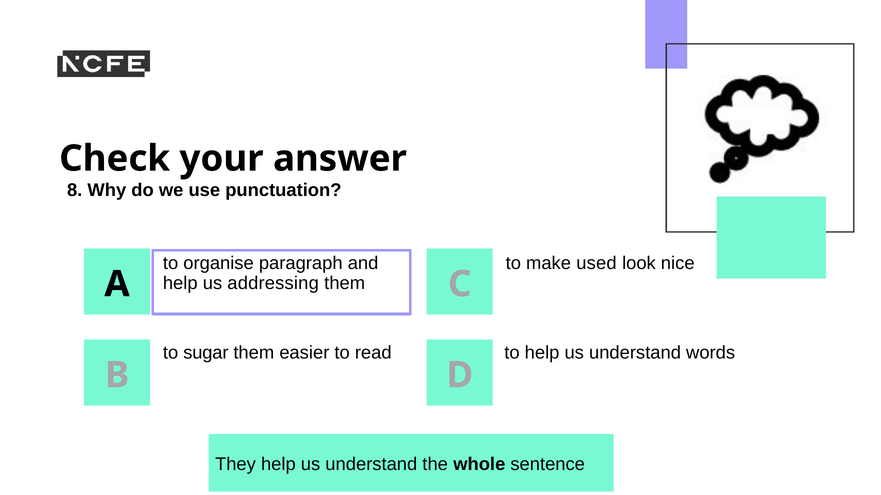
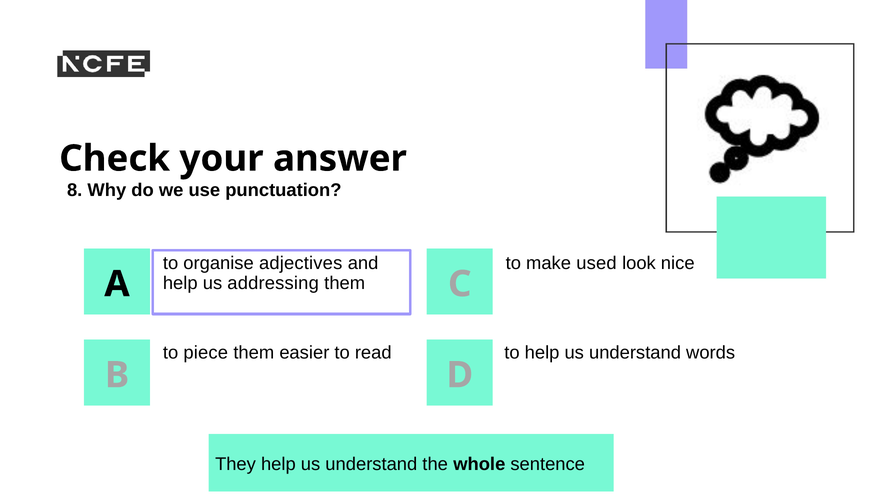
paragraph: paragraph -> adjectives
sugar: sugar -> piece
